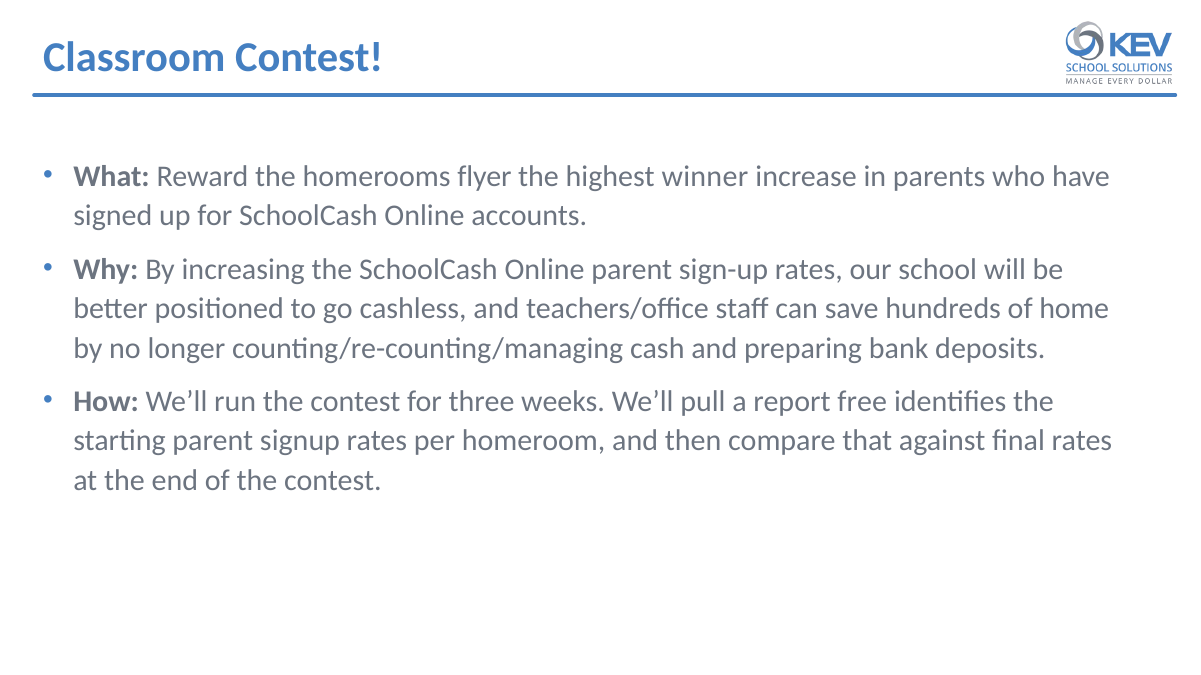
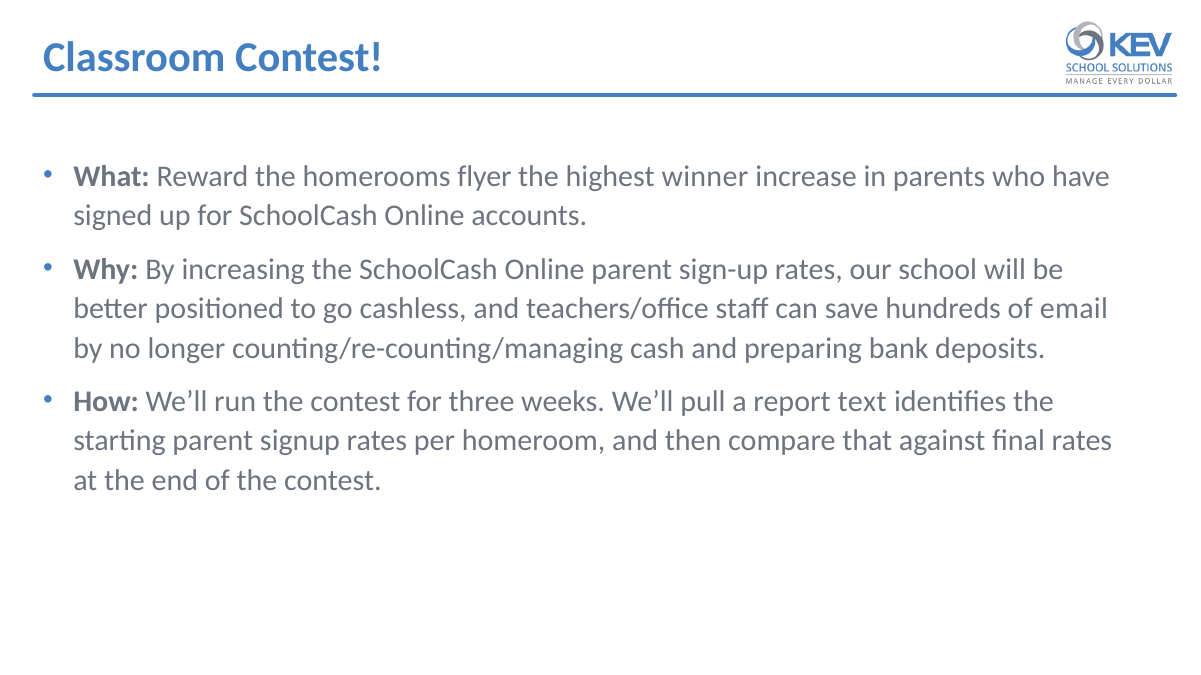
home: home -> email
free: free -> text
